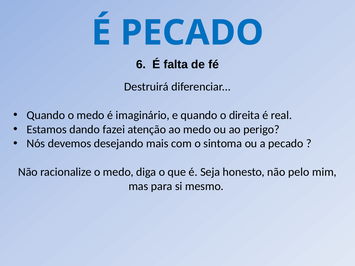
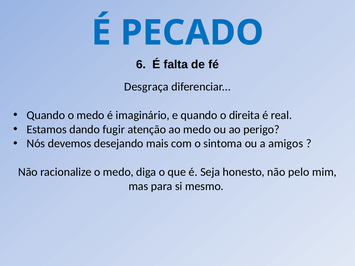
Destruirá: Destruirá -> Desgraça
fazei: fazei -> fugir
a pecado: pecado -> amigos
